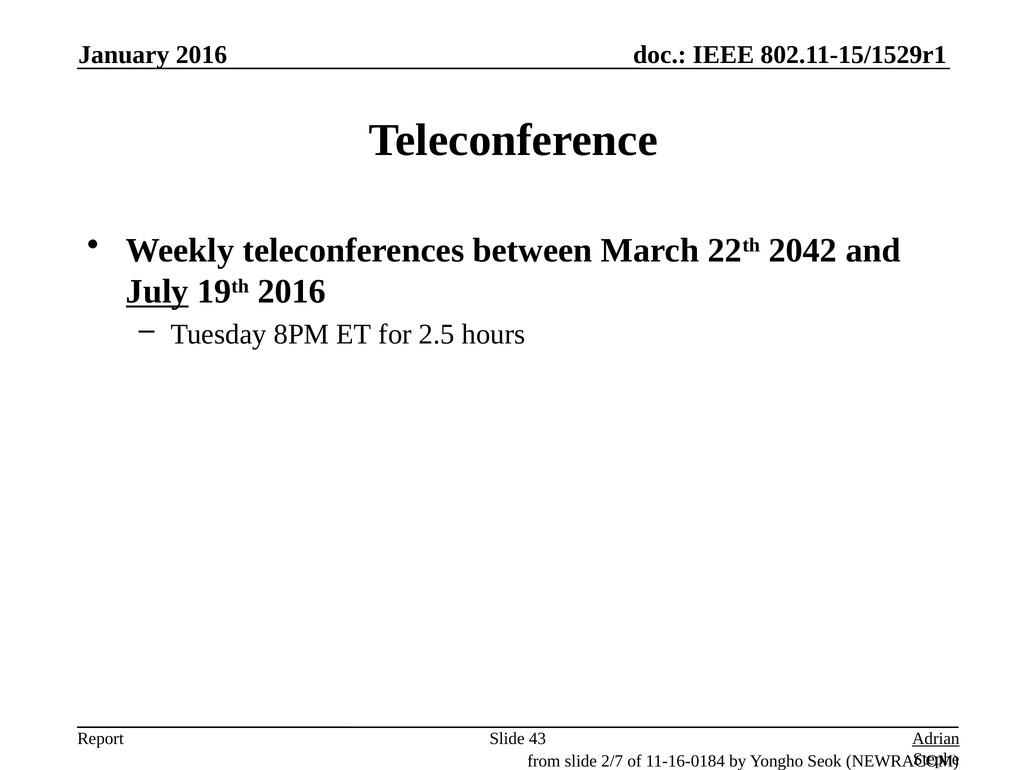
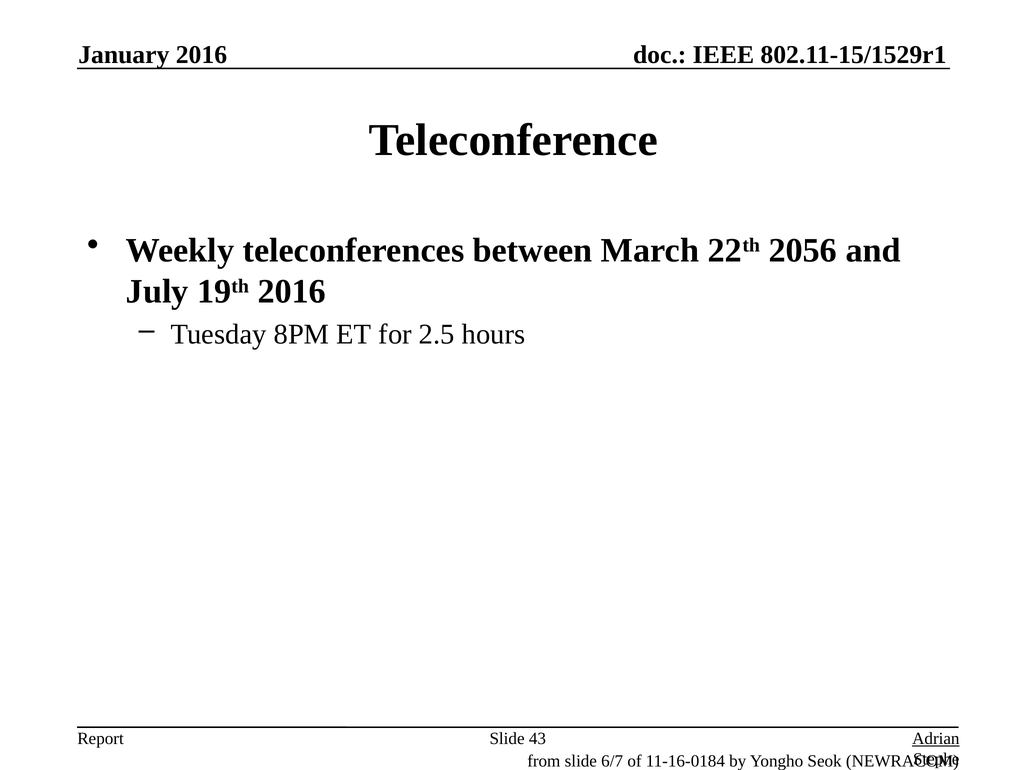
2042: 2042 -> 2056
July underline: present -> none
2/7: 2/7 -> 6/7
